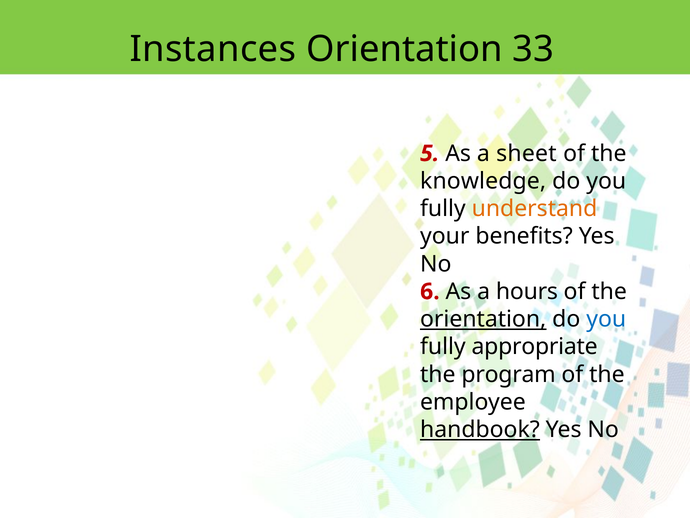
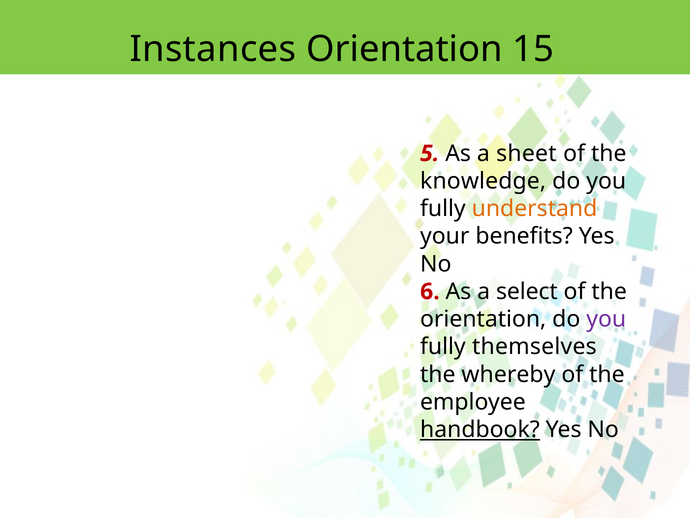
33: 33 -> 15
hours: hours -> select
orientation at (483, 319) underline: present -> none
you at (606, 319) colour: blue -> purple
appropriate: appropriate -> themselves
program: program -> whereby
